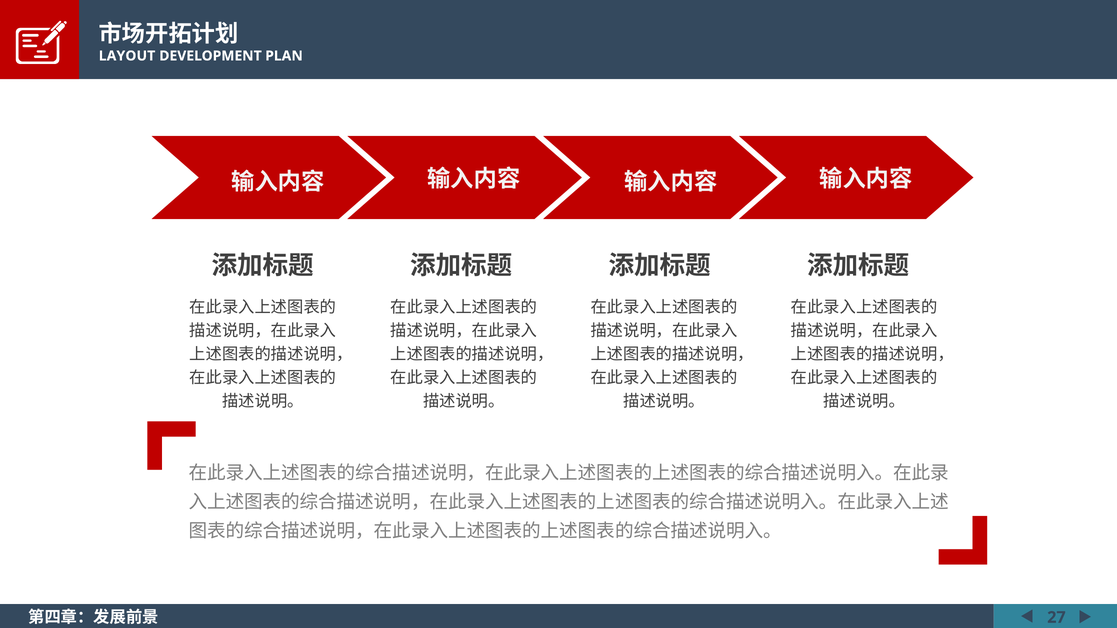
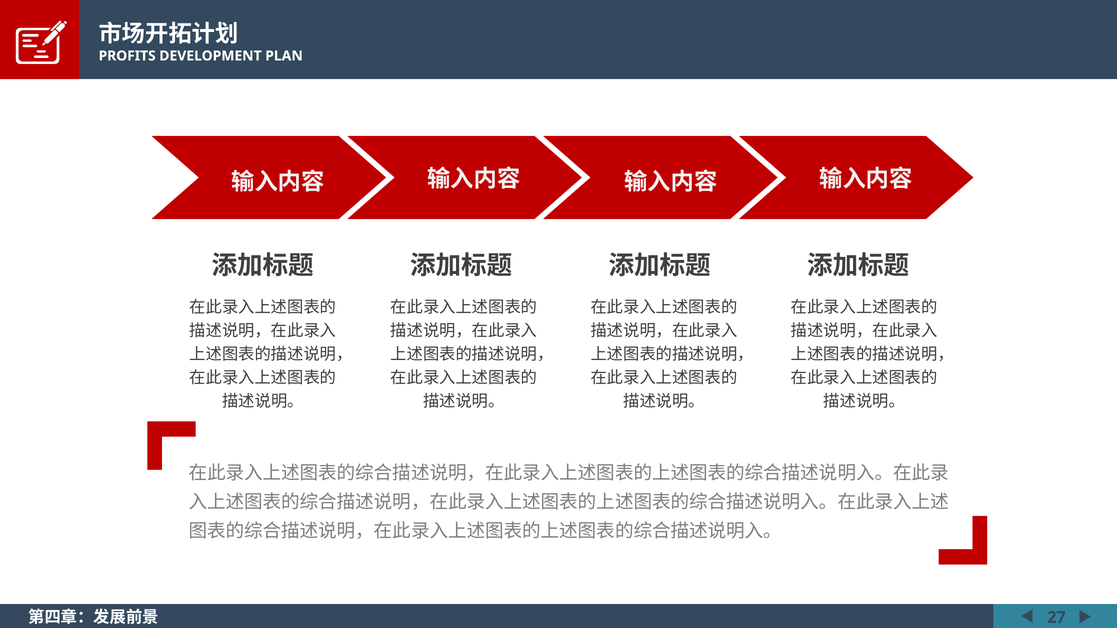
LAYOUT: LAYOUT -> PROFITS
